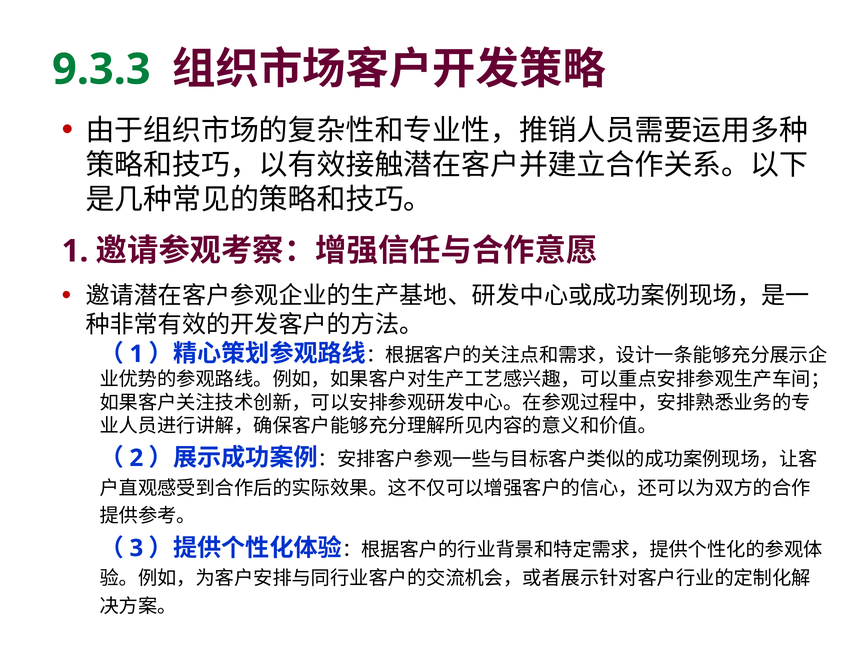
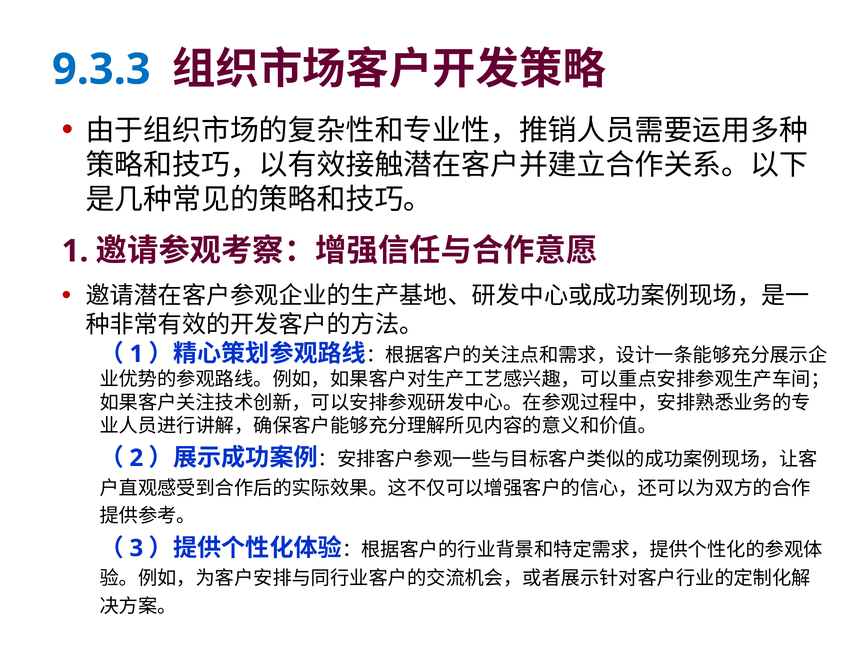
9.3.3 colour: green -> blue
